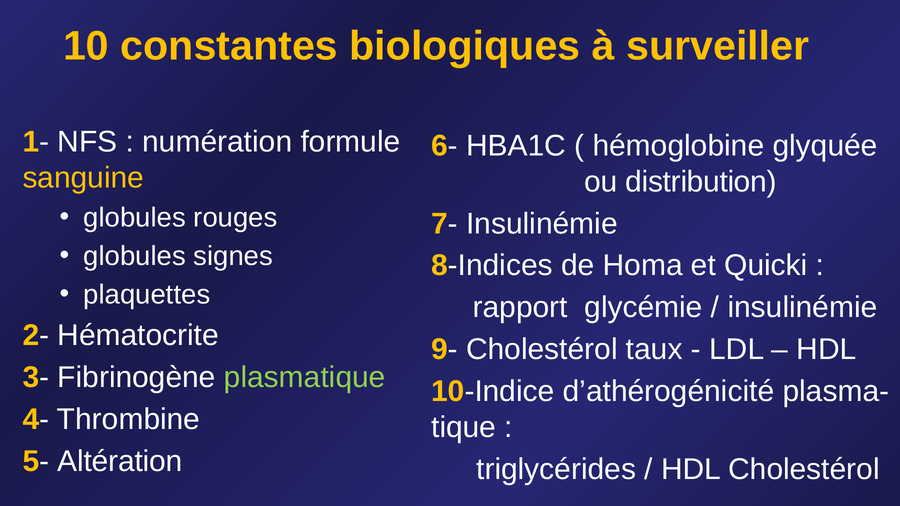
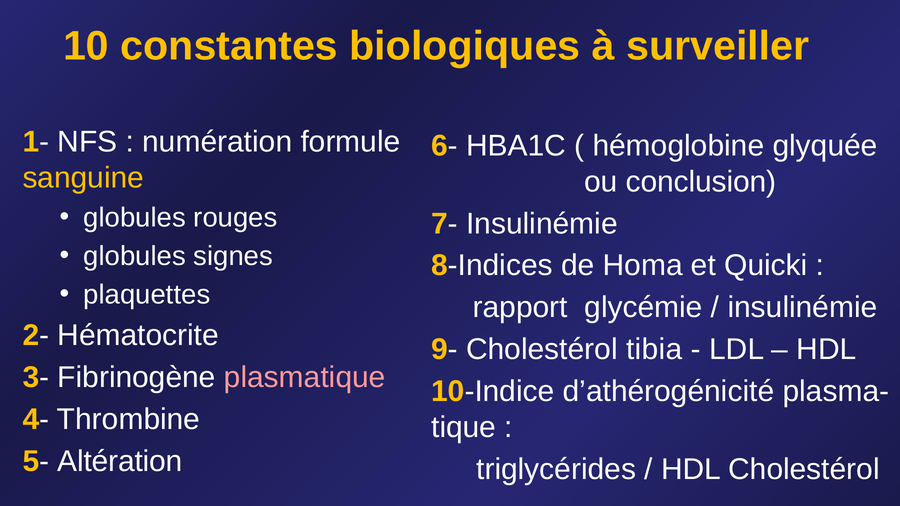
distribution: distribution -> conclusion
taux: taux -> tibia
plasmatique colour: light green -> pink
